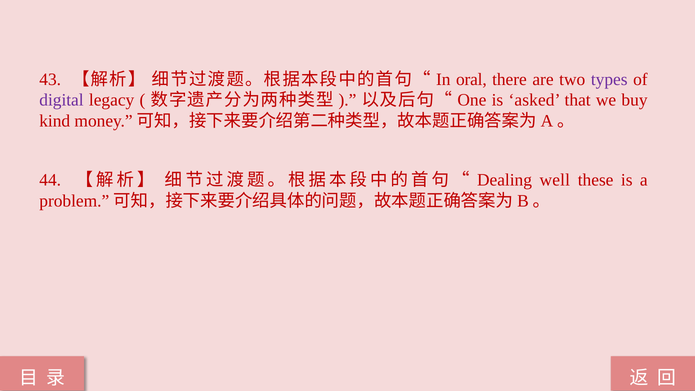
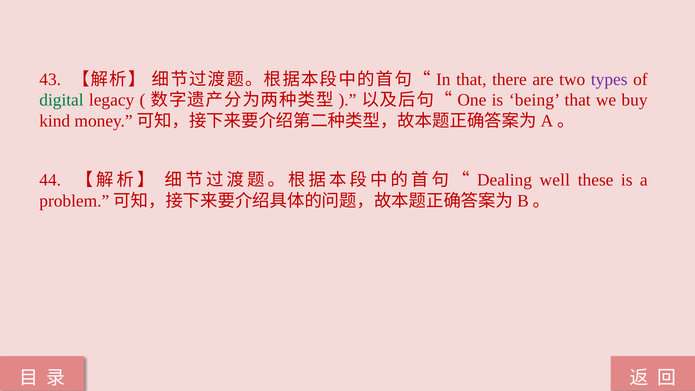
oral at (471, 79): oral -> that
digital colour: purple -> green
asked: asked -> being
